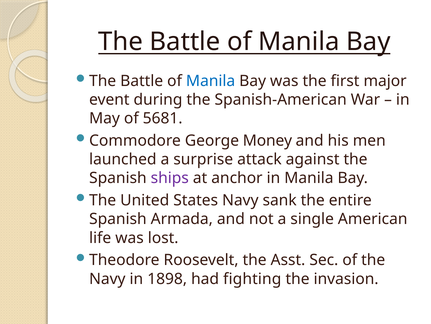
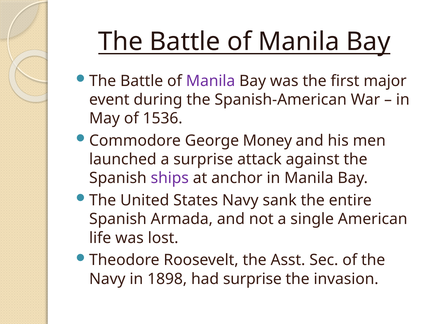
Manila at (211, 81) colour: blue -> purple
5681: 5681 -> 1536
had fighting: fighting -> surprise
